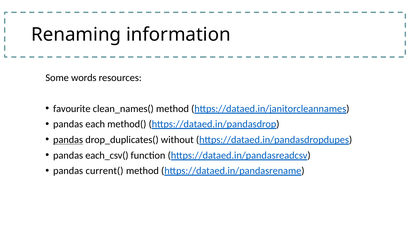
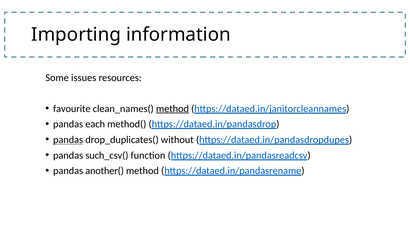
Renaming: Renaming -> Importing
words: words -> issues
method at (172, 108) underline: none -> present
each_csv(: each_csv( -> such_csv(
current(: current( -> another(
